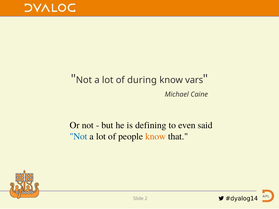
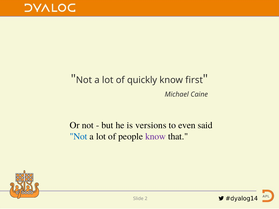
during: during -> quickly
vars: vars -> first
defining: defining -> versions
know at (156, 137) colour: orange -> purple
